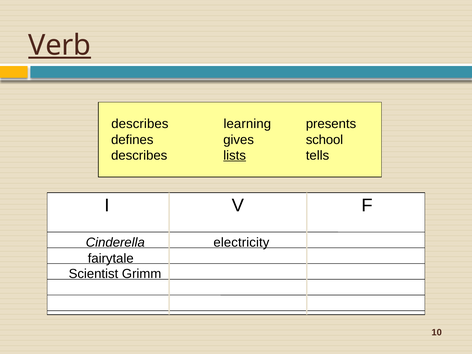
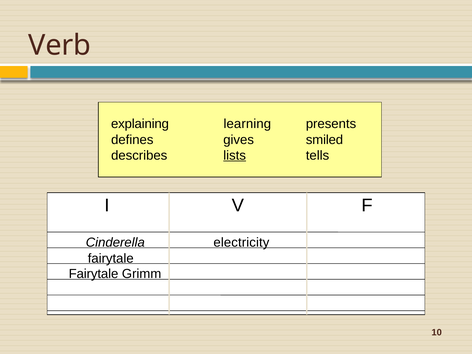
Verb underline: present -> none
describes at (140, 124): describes -> explaining
school: school -> smiled
Scientist at (93, 274): Scientist -> Fairytale
